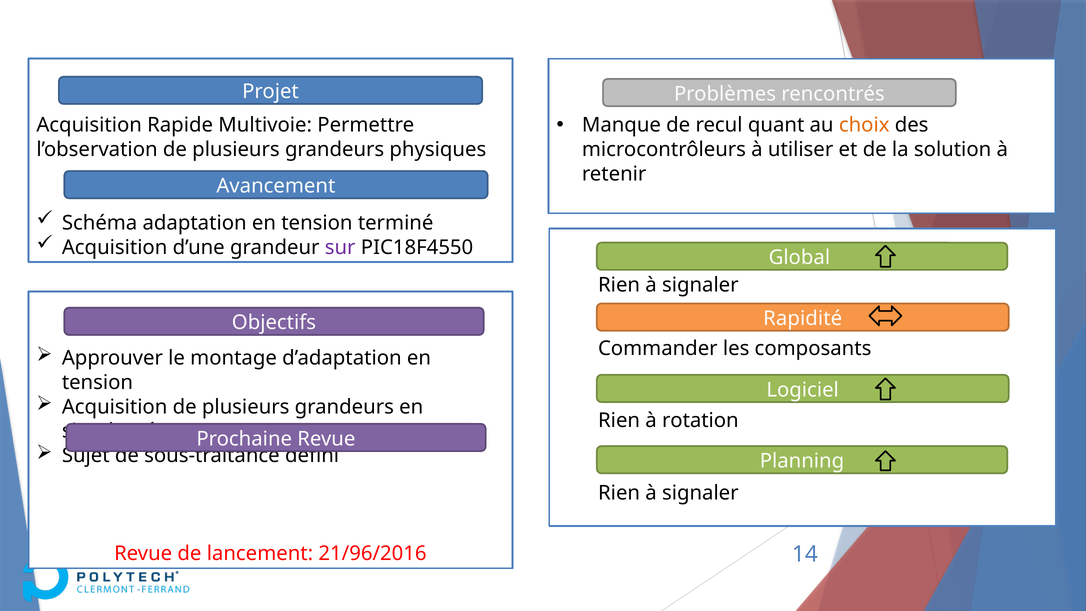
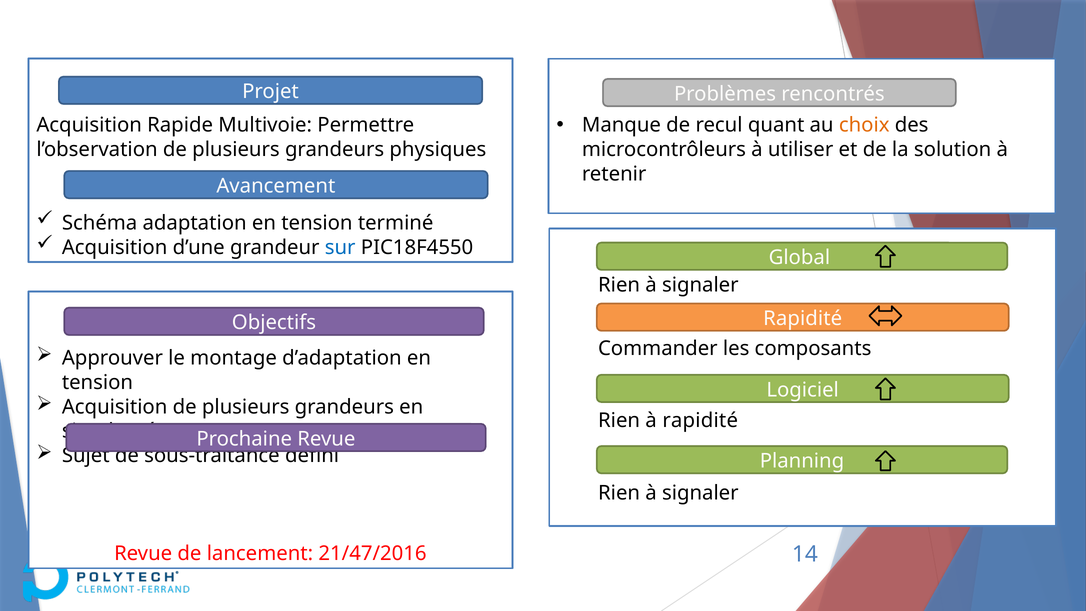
sur colour: purple -> blue
à rotation: rotation -> rapidité
21/96/2016: 21/96/2016 -> 21/47/2016
